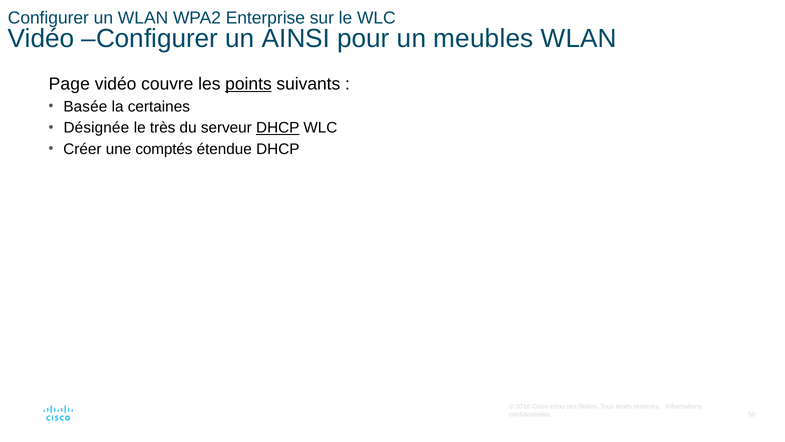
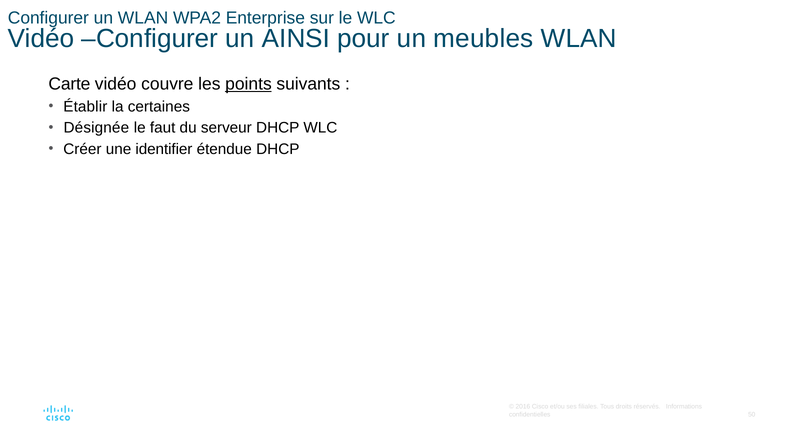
Page: Page -> Carte
Basée: Basée -> Établir
très: très -> faut
DHCP at (278, 128) underline: present -> none
comptés: comptés -> identifier
